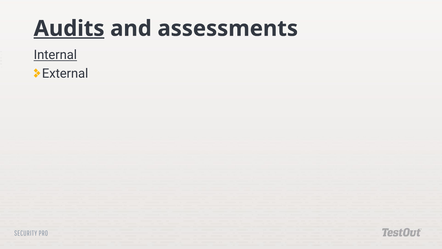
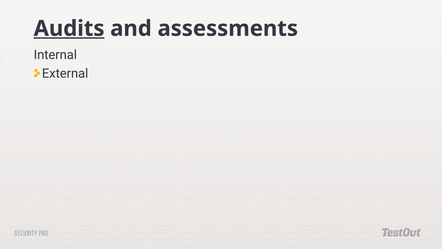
Internal underline: present -> none
